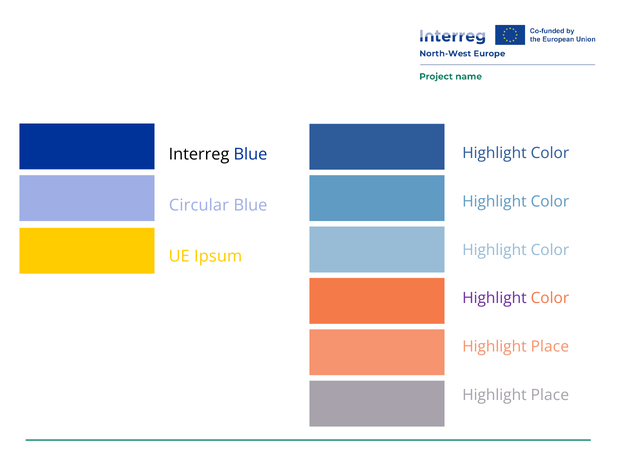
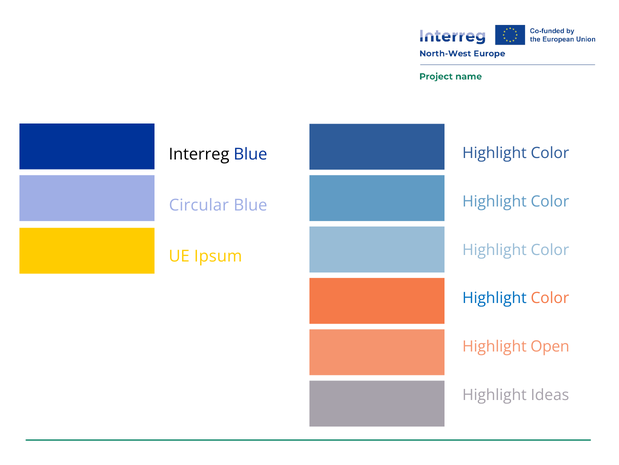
Highlight at (494, 298) colour: purple -> blue
Place at (550, 346): Place -> Open
Place at (550, 394): Place -> Ideas
